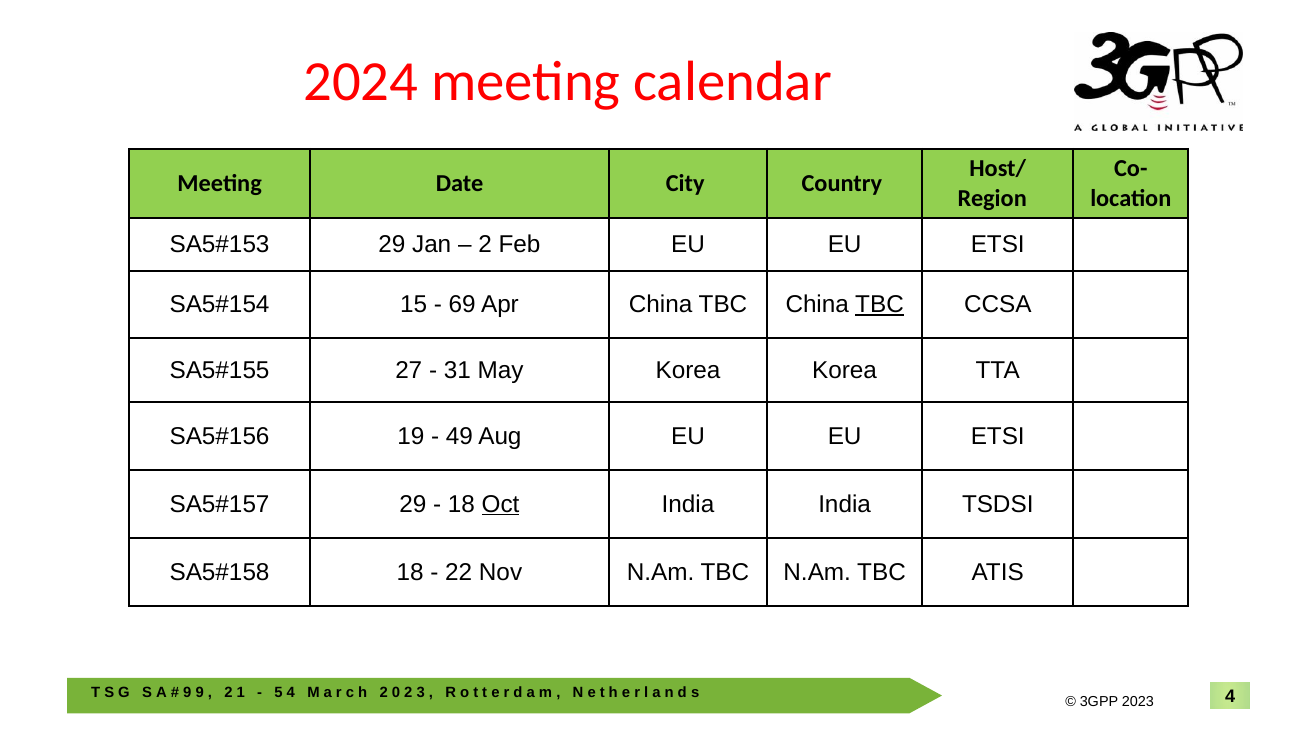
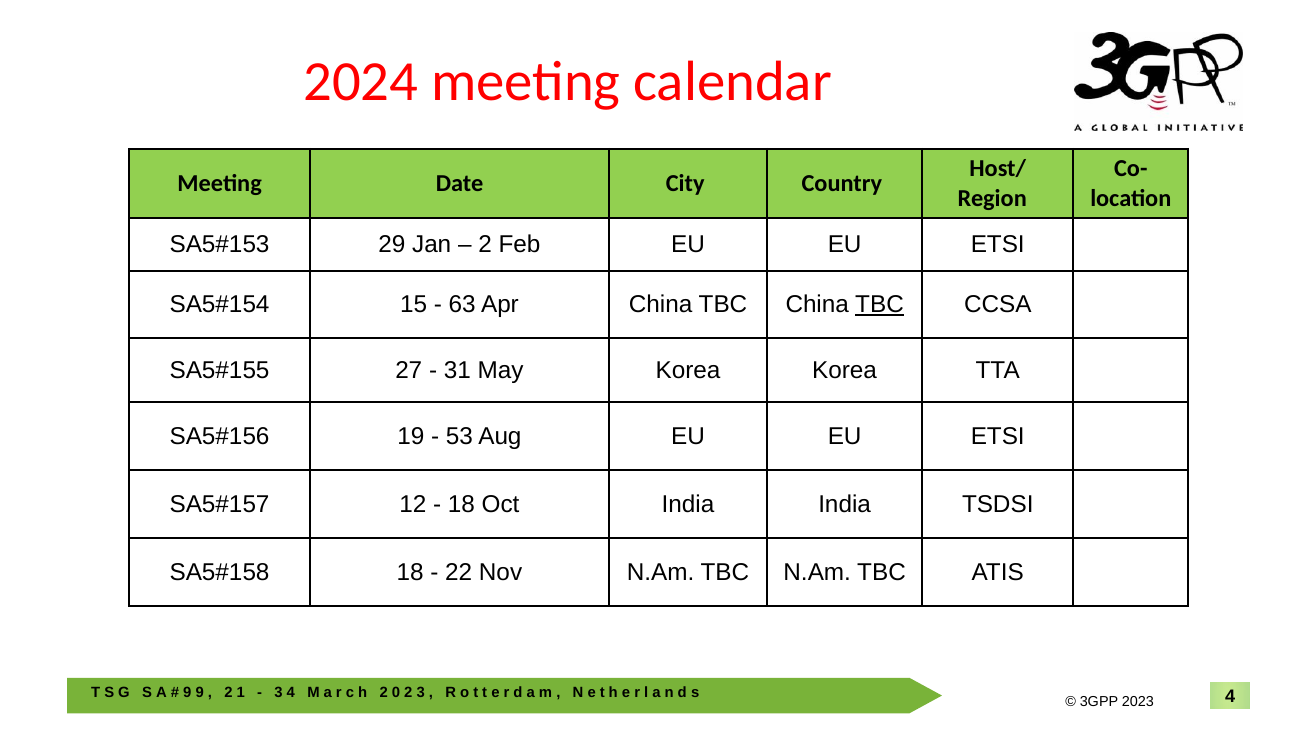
69: 69 -> 63
49: 49 -> 53
29 at (413, 505): 29 -> 12
Oct underline: present -> none
5 at (279, 693): 5 -> 3
